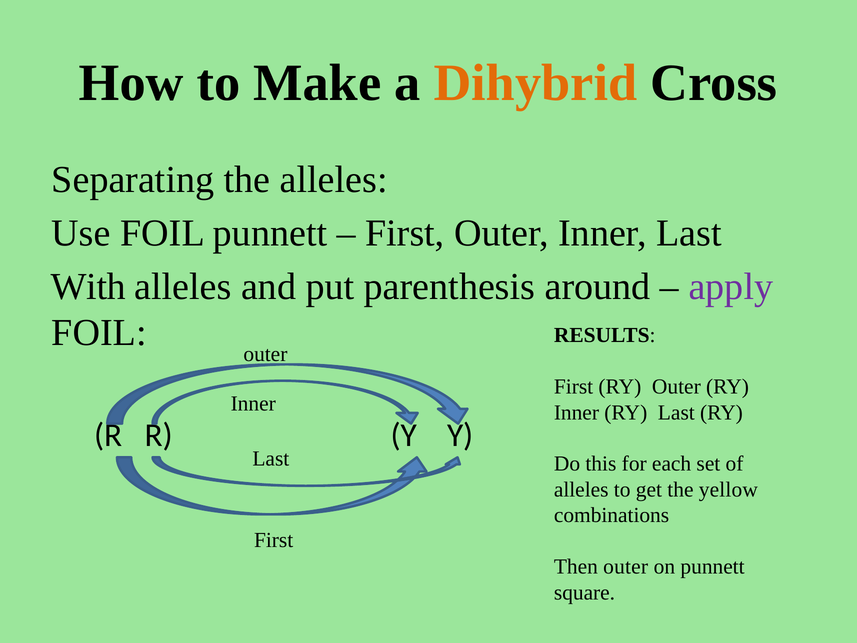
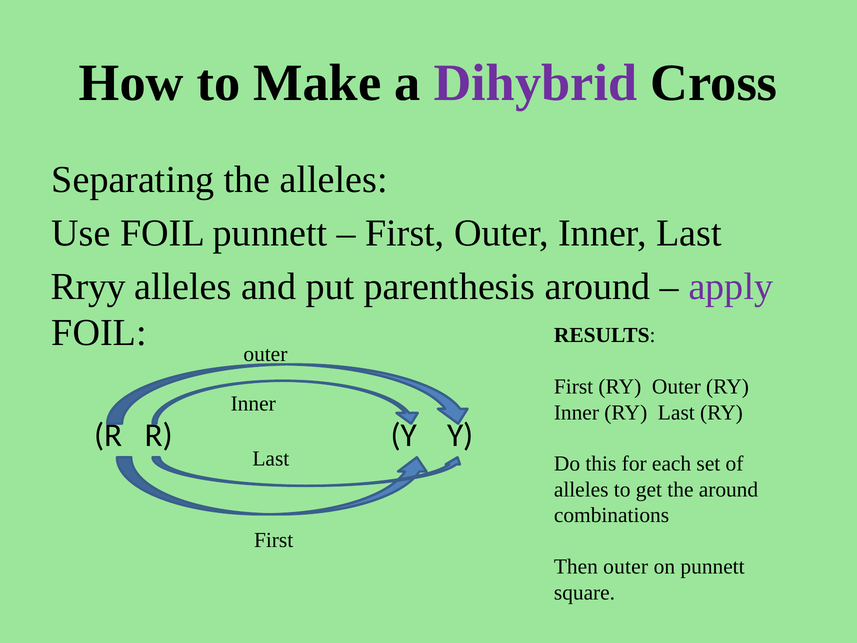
Dihybrid colour: orange -> purple
With: With -> Rryy
the yellow: yellow -> around
